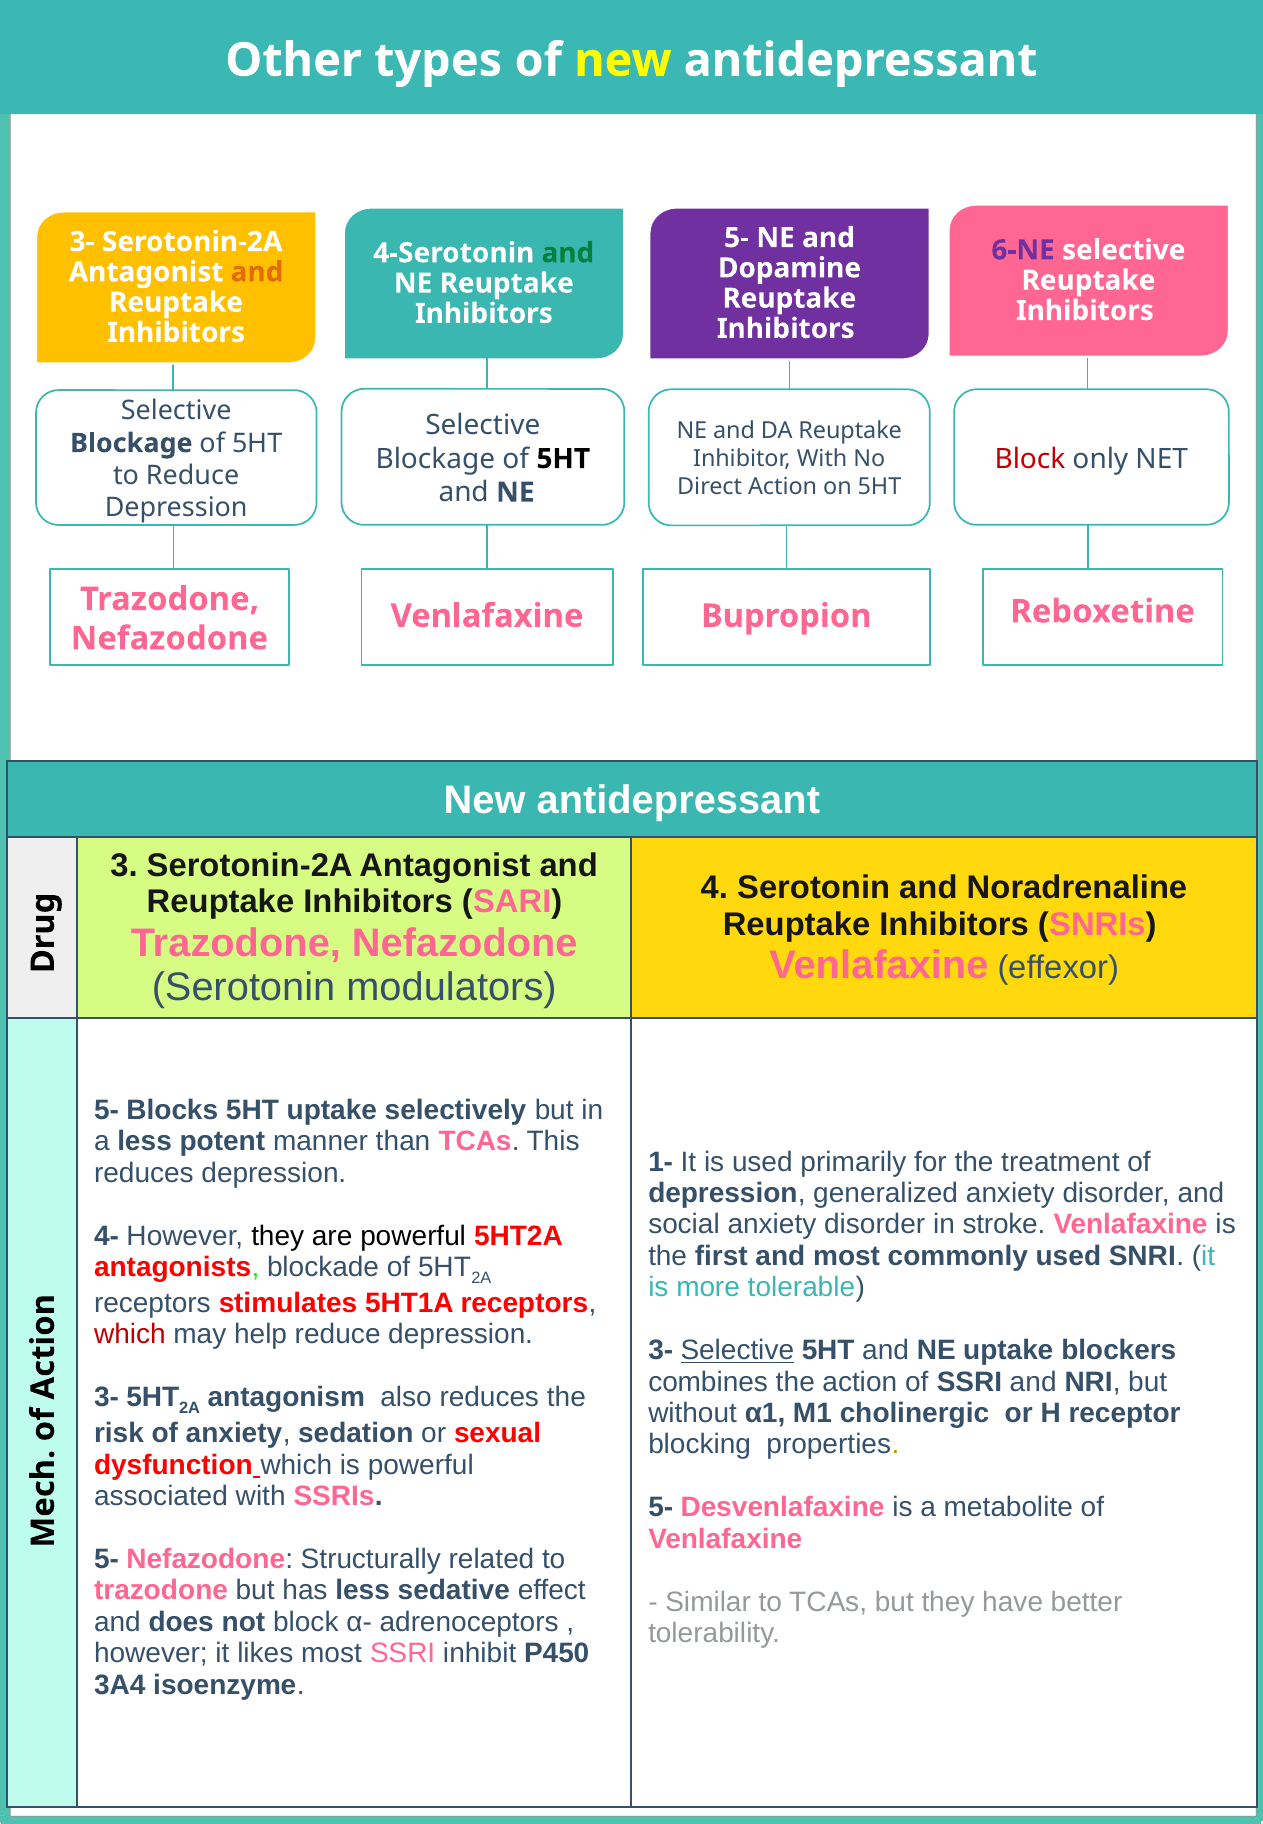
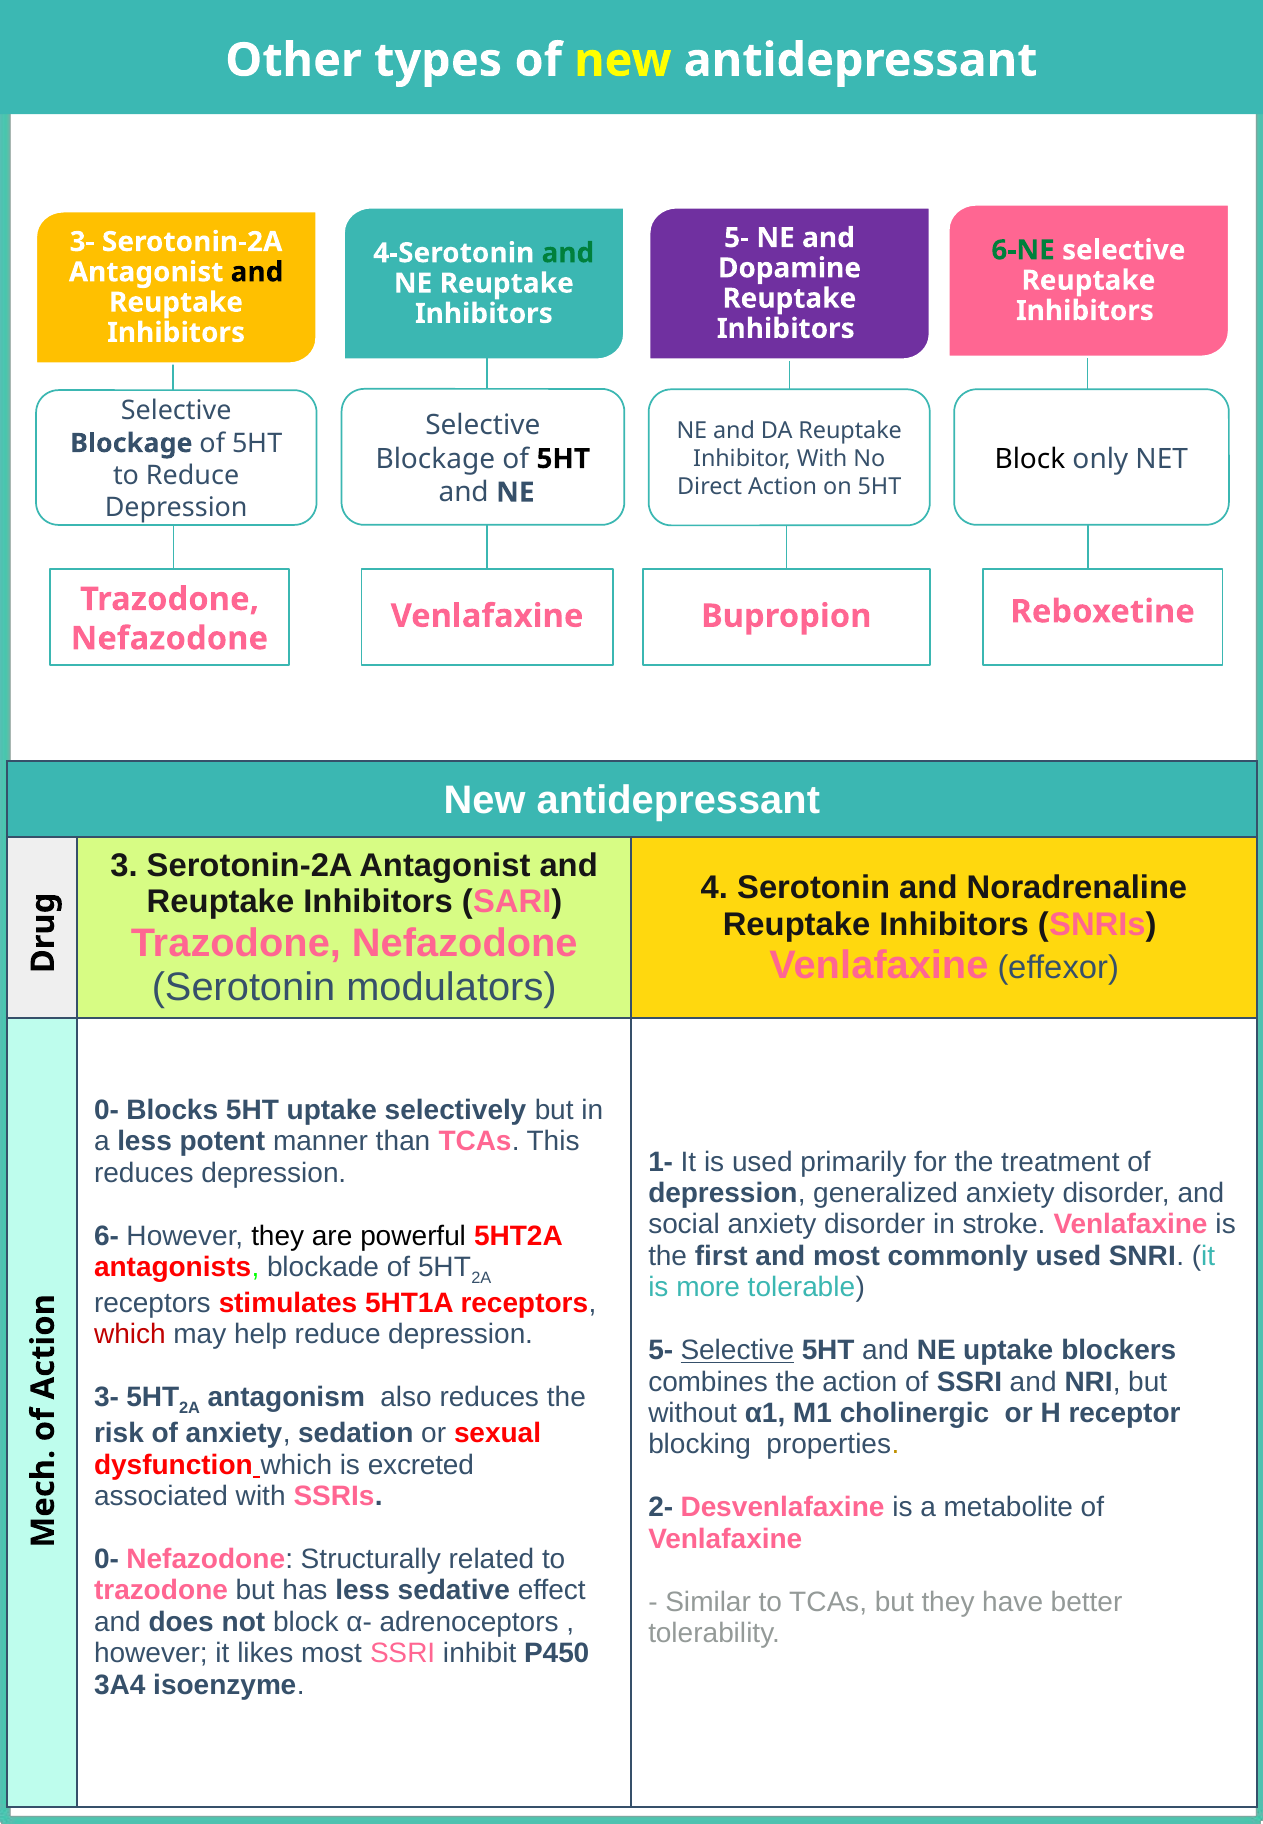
6-NE colour: purple -> green
and at (257, 272) colour: orange -> black
Block at (1030, 459) colour: red -> black
5- at (107, 1111): 5- -> 0-
4-: 4- -> 6-
3- at (661, 1351): 3- -> 5-
is powerful: powerful -> excreted
5- at (661, 1508): 5- -> 2-
5- at (107, 1559): 5- -> 0-
